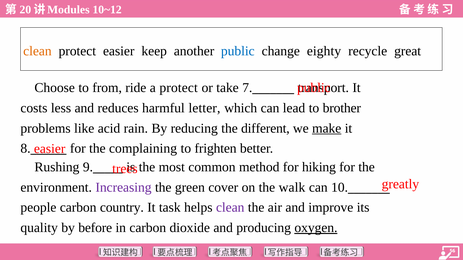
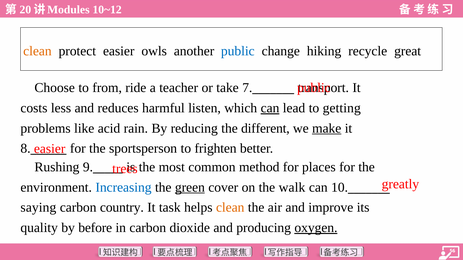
keep: keep -> owls
eighty: eighty -> hiking
a protect: protect -> teacher
letter: letter -> listen
can at (270, 108) underline: none -> present
brother: brother -> getting
complaining: complaining -> sportsperson
hiking: hiking -> places
Increasing colour: purple -> blue
green underline: none -> present
people: people -> saying
clean at (230, 208) colour: purple -> orange
